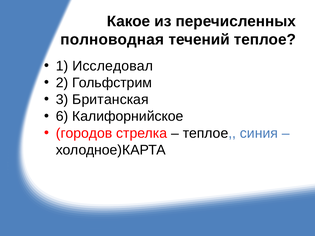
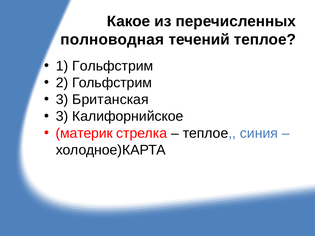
1 Исследовал: Исследовал -> Гольфстрим
6 at (62, 116): 6 -> 3
городов: городов -> материк
